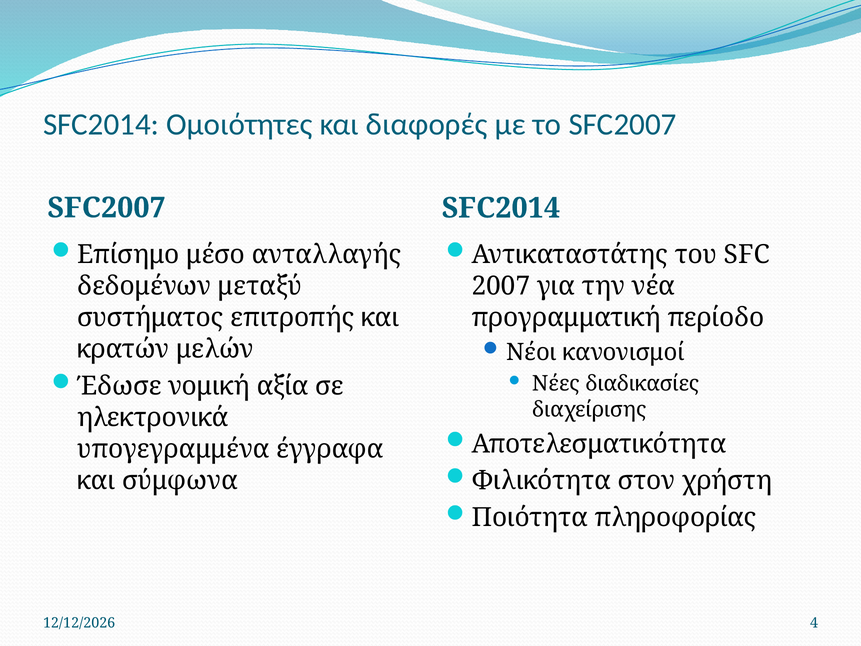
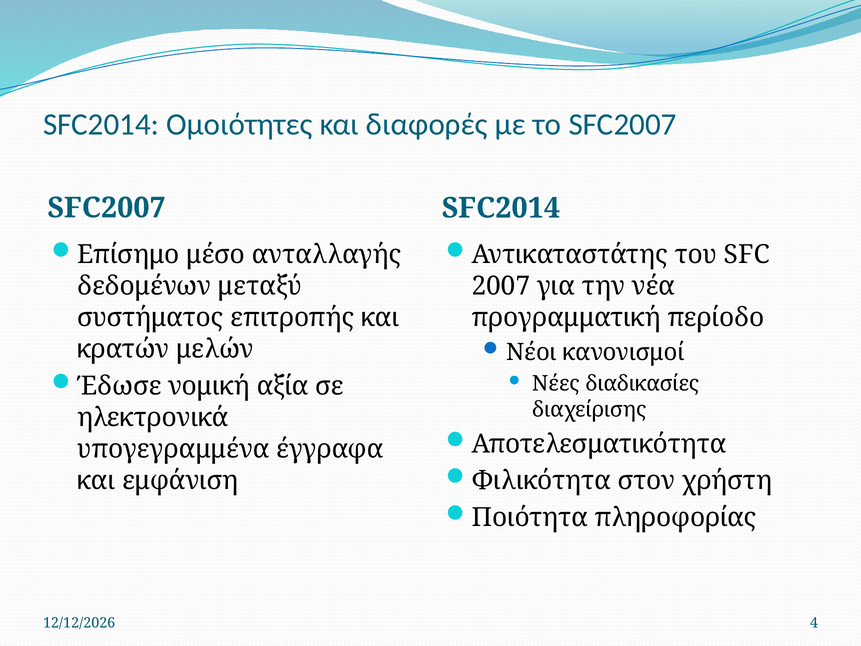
σύμφωνα: σύμφωνα -> εμφάνιση
